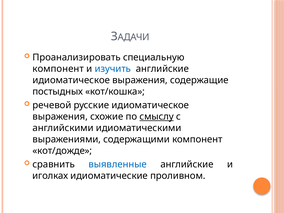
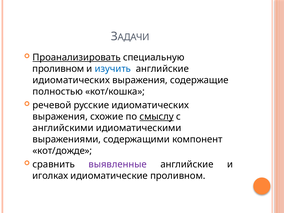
Проанализировать underline: none -> present
компонент at (58, 69): компонент -> проливном
идиоматическое at (71, 80): идиоматическое -> идиоматических
постыдных: постыдных -> полностью
русские идиоматическое: идиоматическое -> идиоматических
выявленные colour: blue -> purple
